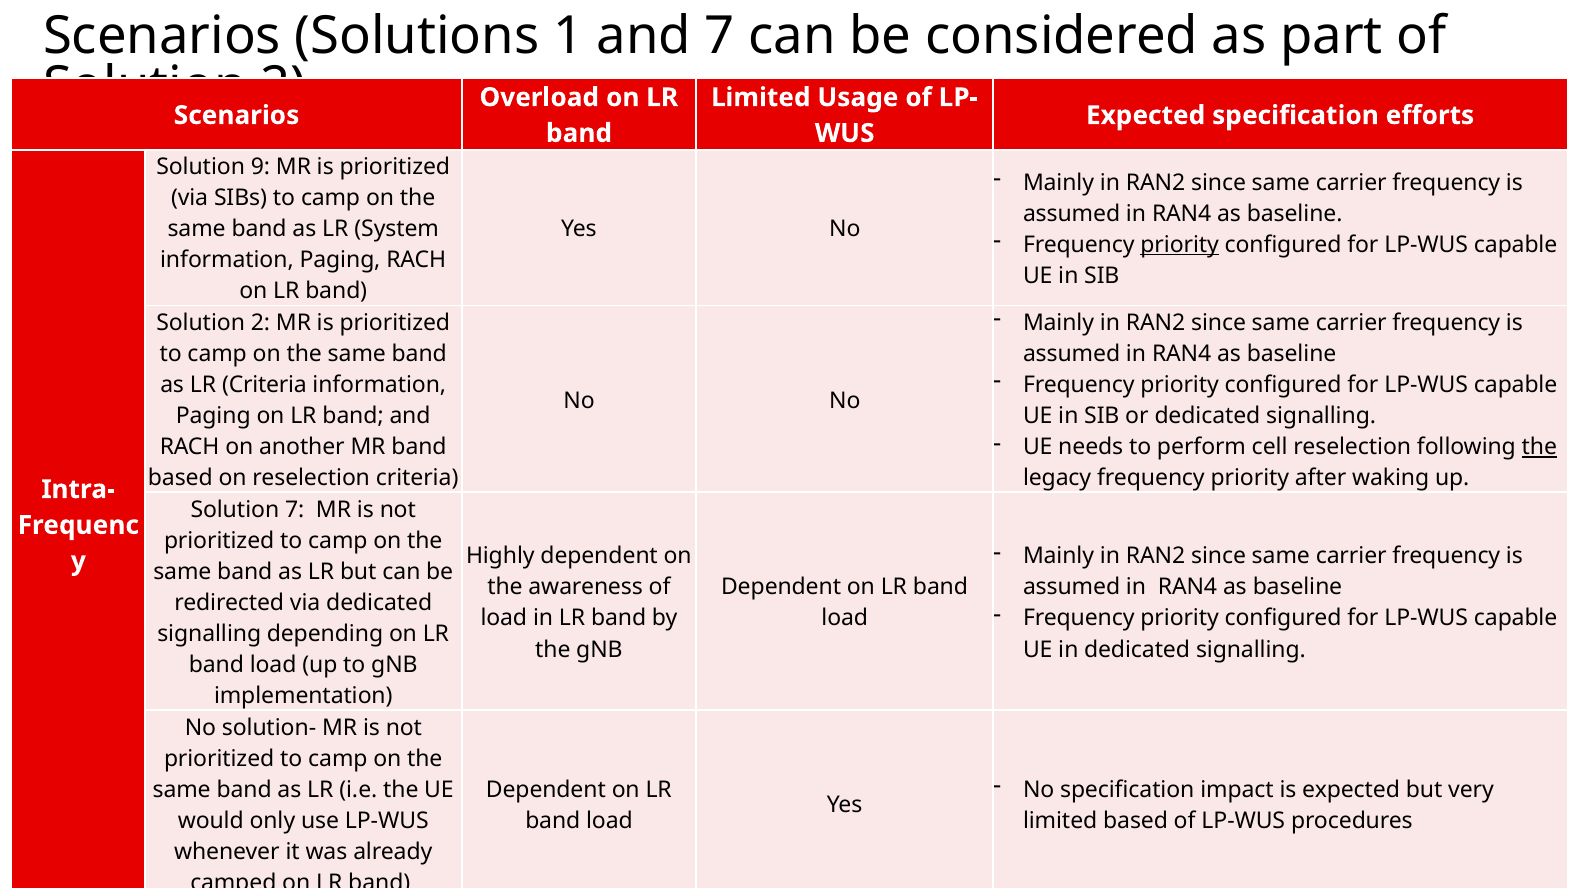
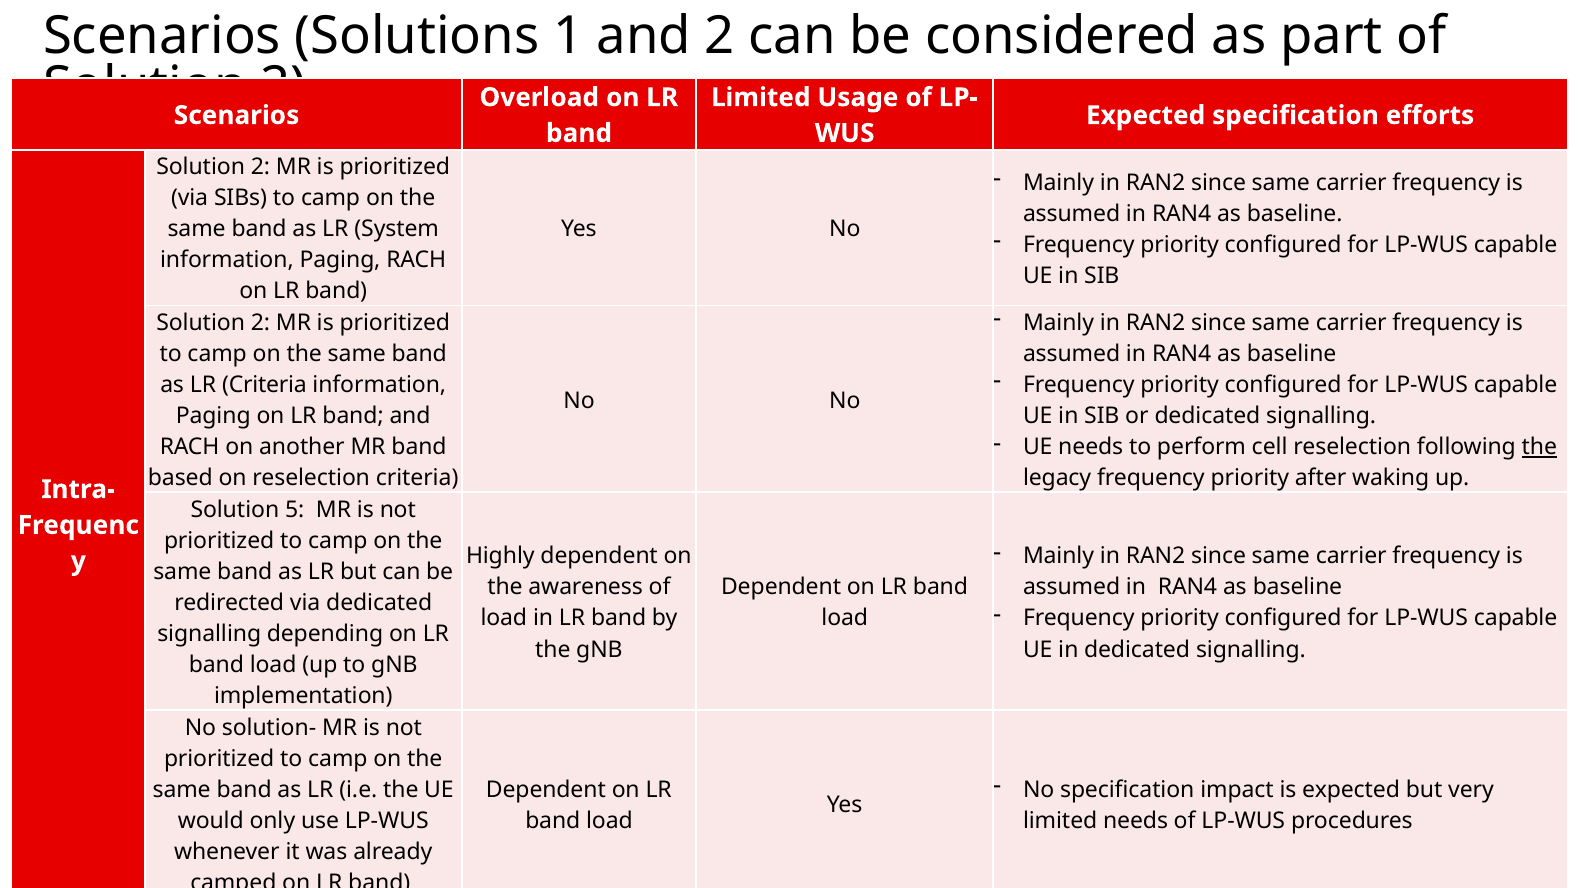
and 7: 7 -> 2
9 at (260, 167): 9 -> 2
priority at (1180, 245) underline: present -> none
Solution 7: 7 -> 5
limited based: based -> needs
